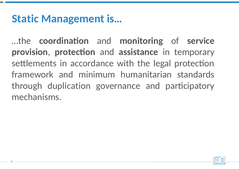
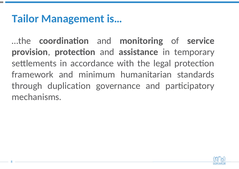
Static: Static -> Tailor
